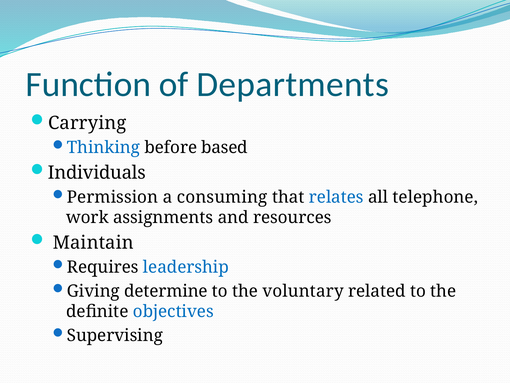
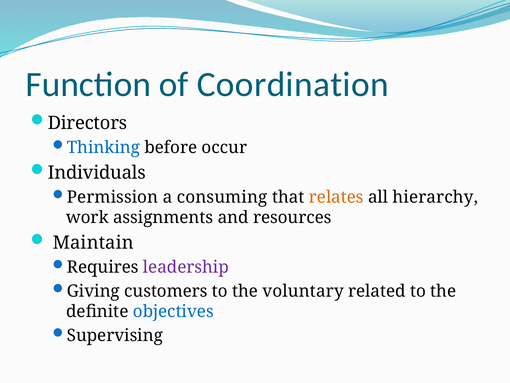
Departments: Departments -> Coordination
Carrying: Carrying -> Directors
based: based -> occur
relates colour: blue -> orange
telephone: telephone -> hierarchy
leadership colour: blue -> purple
determine: determine -> customers
